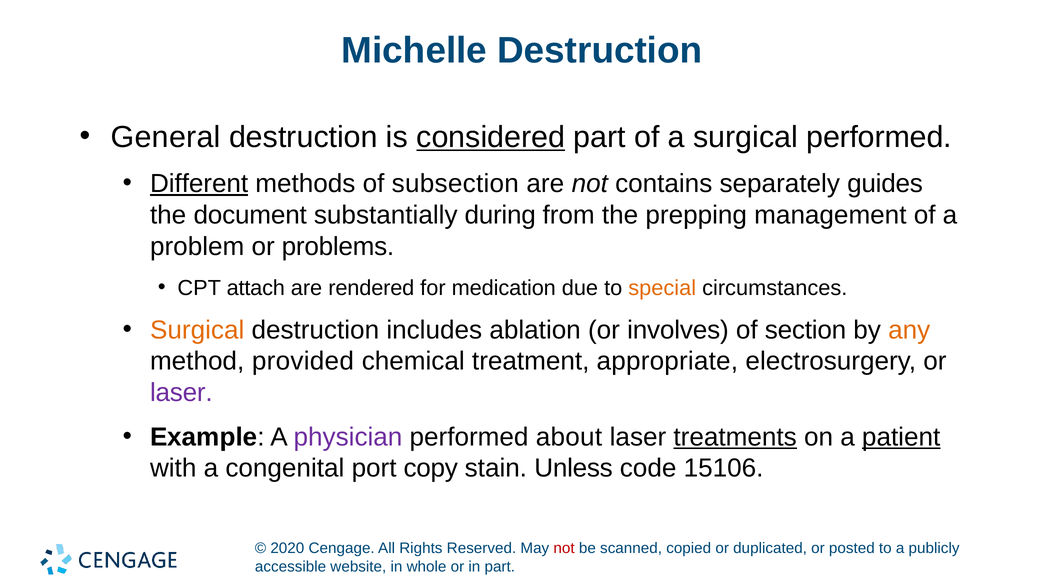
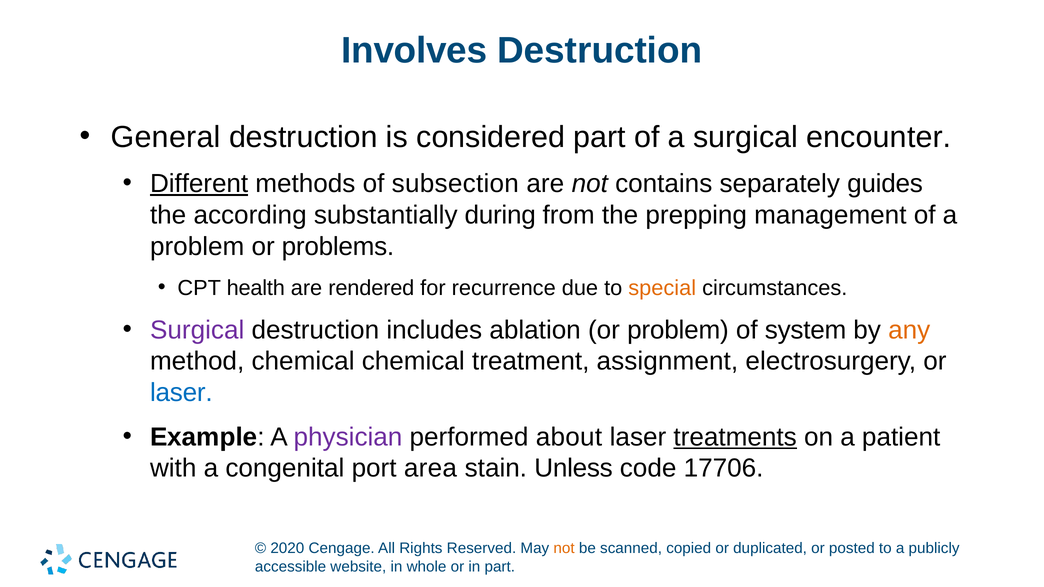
Michelle: Michelle -> Involves
considered underline: present -> none
surgical performed: performed -> encounter
document: document -> according
attach: attach -> health
medication: medication -> recurrence
Surgical at (197, 330) colour: orange -> purple
or involves: involves -> problem
section: section -> system
method provided: provided -> chemical
appropriate: appropriate -> assignment
laser at (181, 393) colour: purple -> blue
patient underline: present -> none
copy: copy -> area
15106: 15106 -> 17706
not at (564, 548) colour: red -> orange
